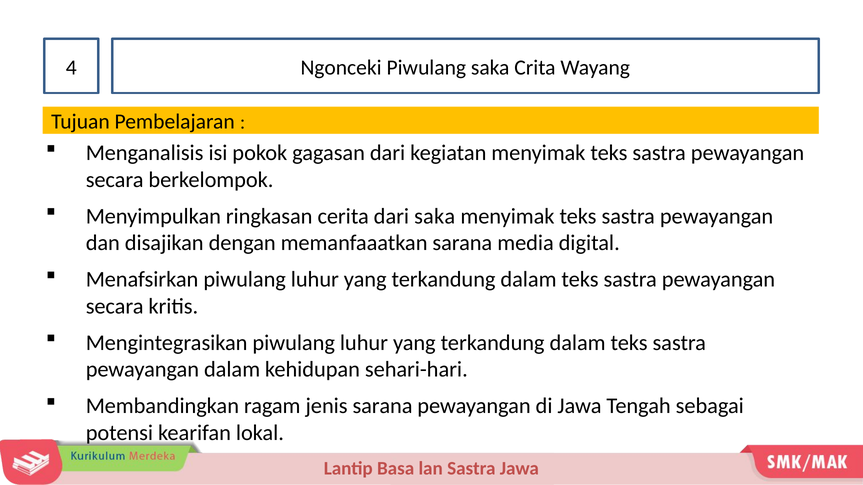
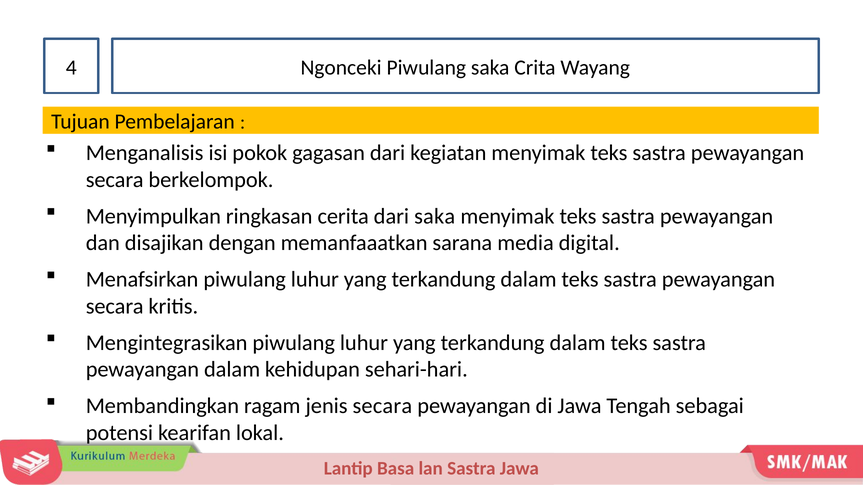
jenis sarana: sarana -> secara
